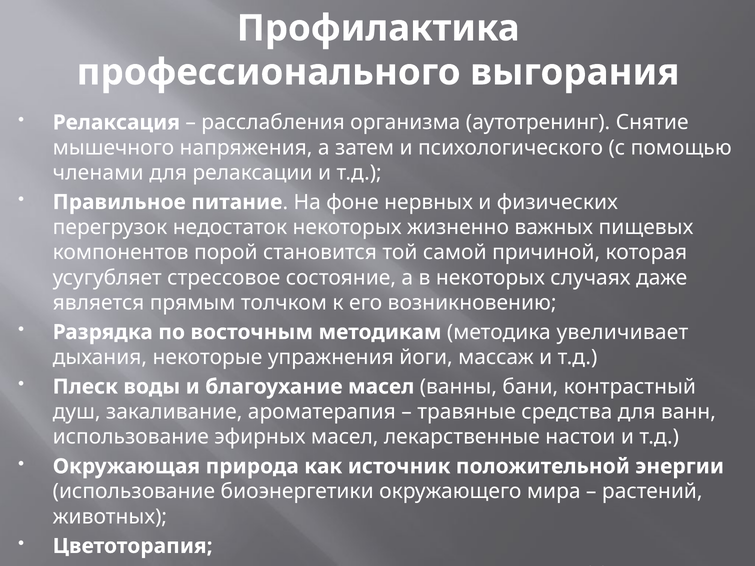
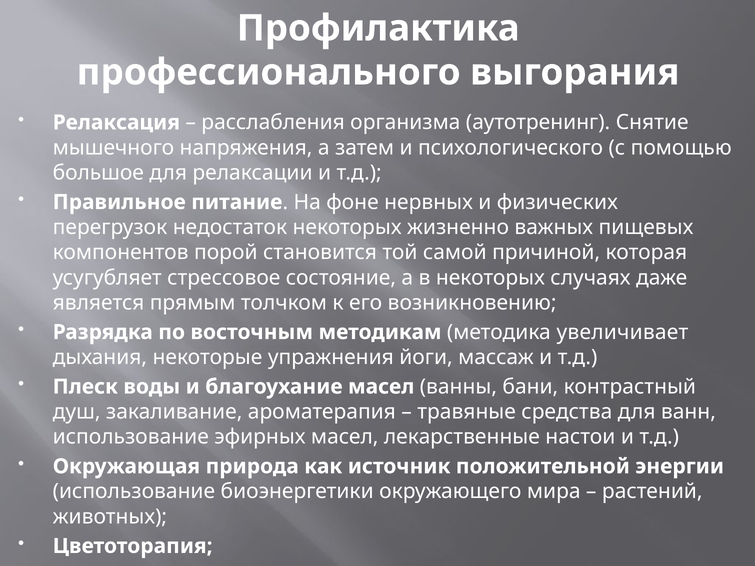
членами: членами -> большое
